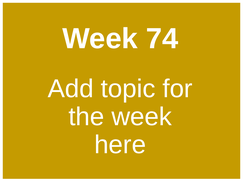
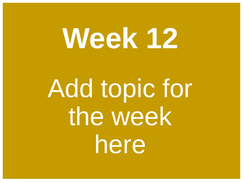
74: 74 -> 12
